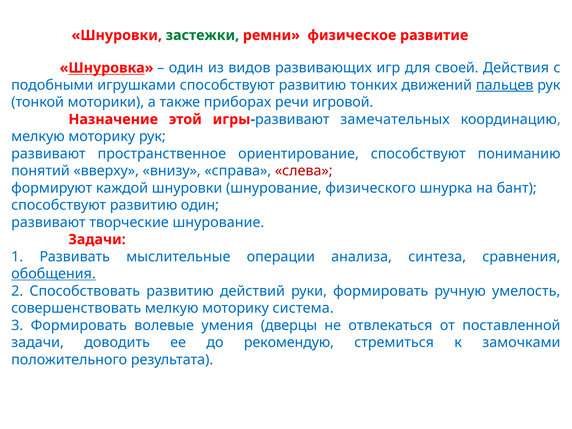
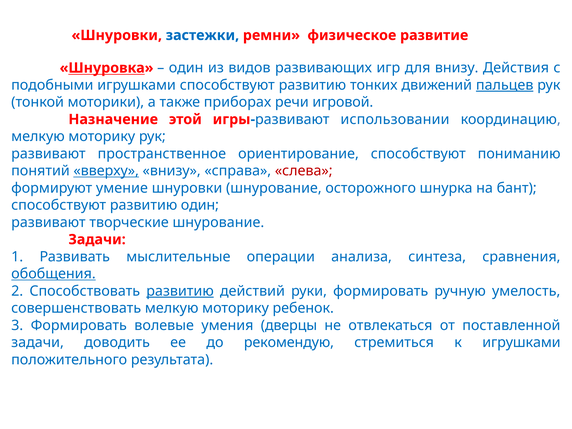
застежки colour: green -> blue
для своей: своей -> внизу
замечательных: замечательных -> использовании
вверху underline: none -> present
каждой: каждой -> умение
физического: физического -> осторожного
развитию at (180, 291) underline: none -> present
система: система -> ребенок
к замочками: замочками -> игрушками
